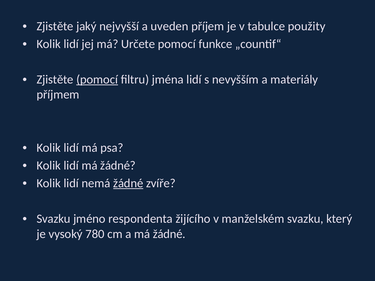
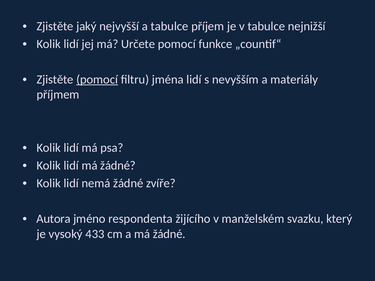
a uveden: uveden -> tabulce
použity: použity -> nejnižší
žádné at (128, 183) underline: present -> none
Svazku at (54, 219): Svazku -> Autora
780: 780 -> 433
